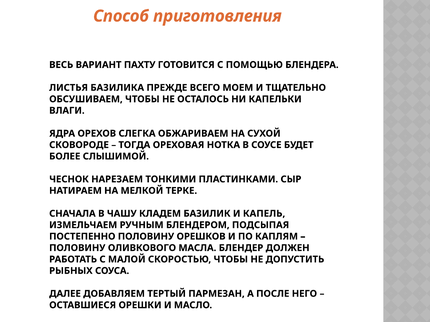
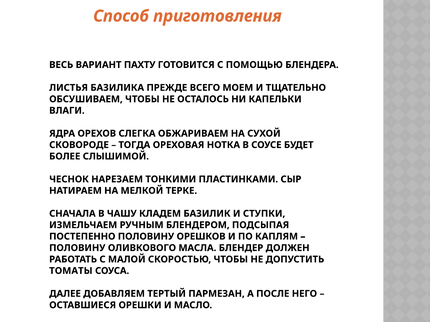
КАПЕЛЬ: КАПЕЛЬ -> СТУПКИ
РЫБНЫХ: РЫБНЫХ -> ТОМАТЫ
